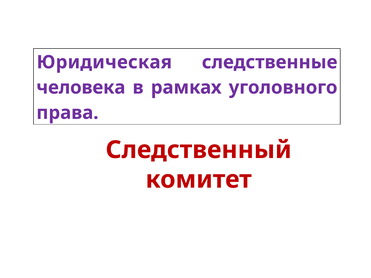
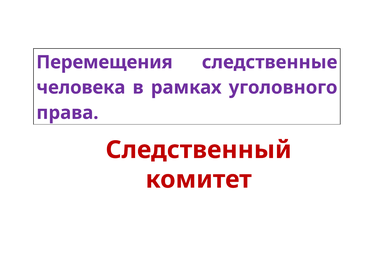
Юридическая: Юридическая -> Перемещения
